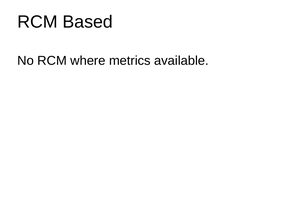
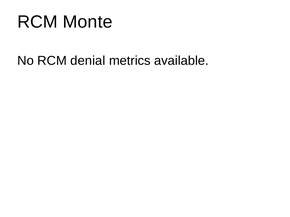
Based: Based -> Monte
where: where -> denial
